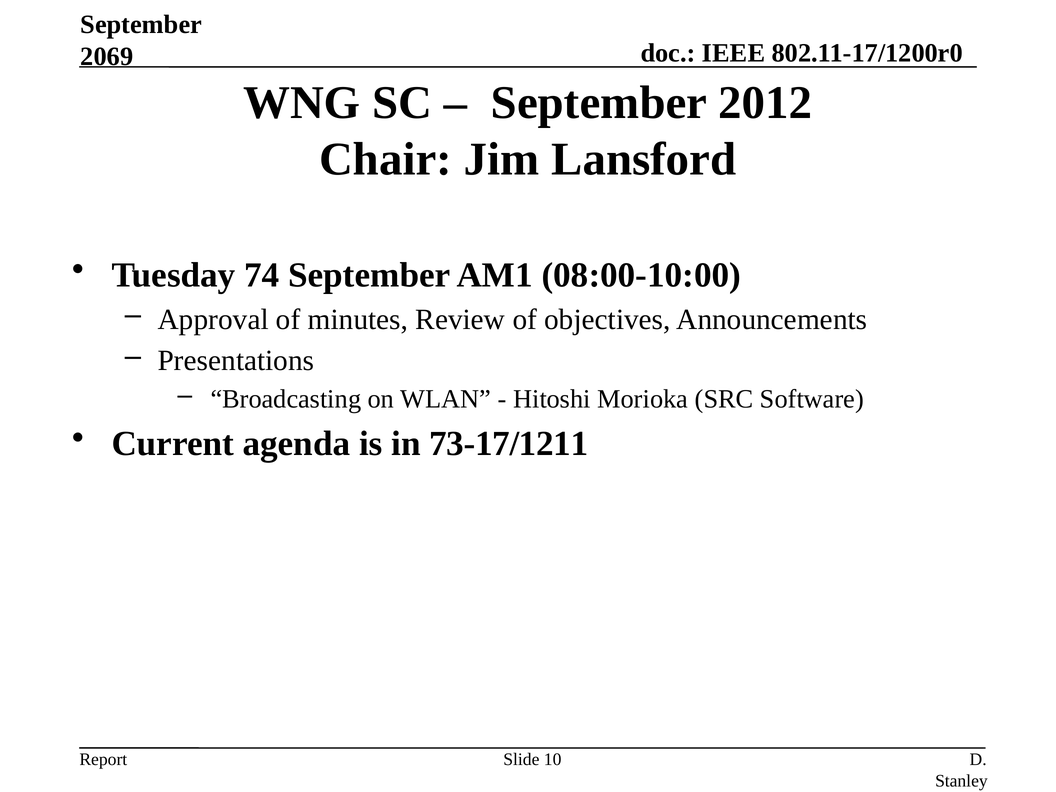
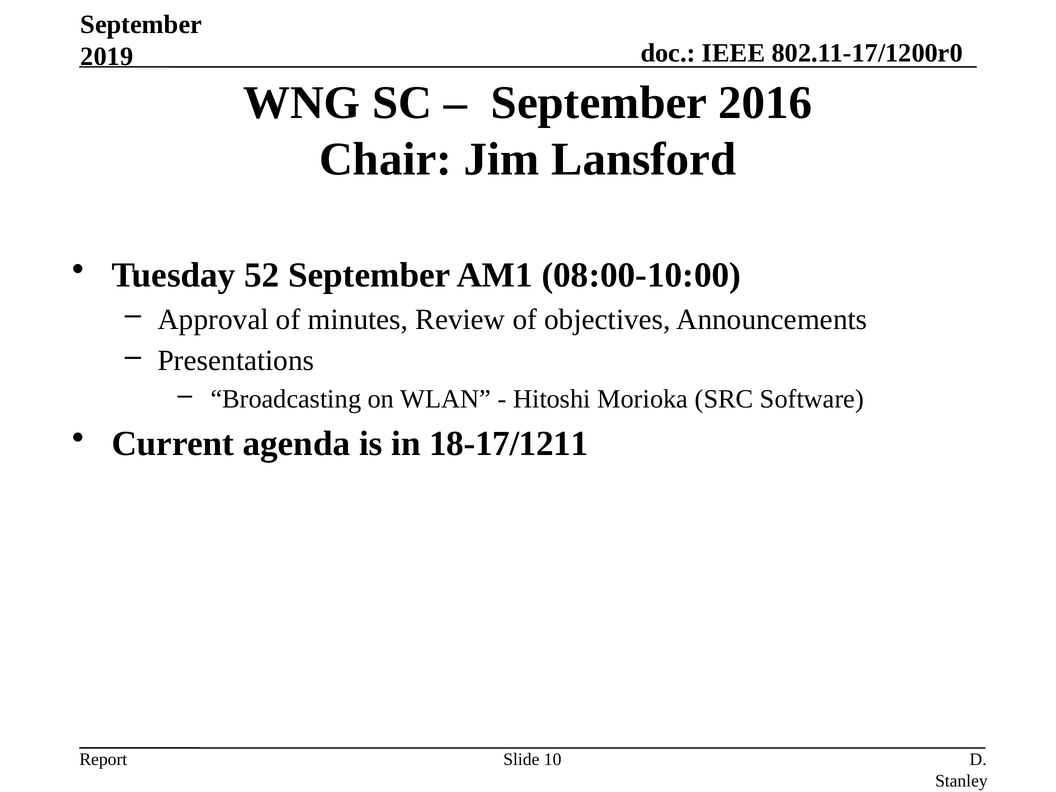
2069: 2069 -> 2019
2012: 2012 -> 2016
74: 74 -> 52
73-17/1211: 73-17/1211 -> 18-17/1211
